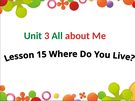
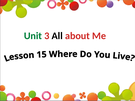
All colour: green -> black
